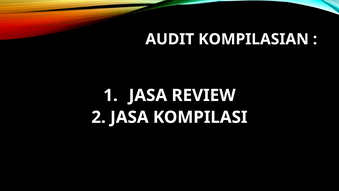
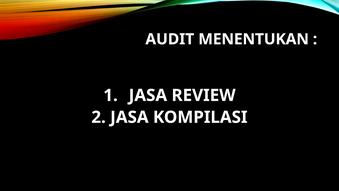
KOMPILASIAN: KOMPILASIAN -> MENENTUKAN
